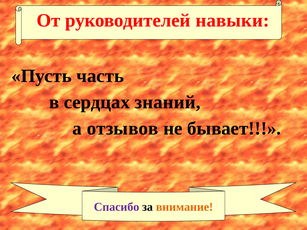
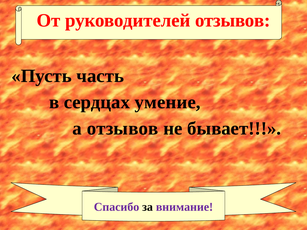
руководителей навыки: навыки -> отзывов
знаний: знаний -> умение
внимание colour: orange -> purple
